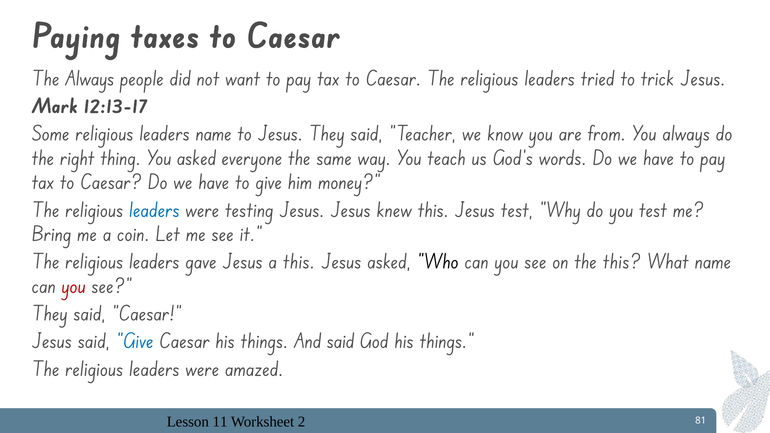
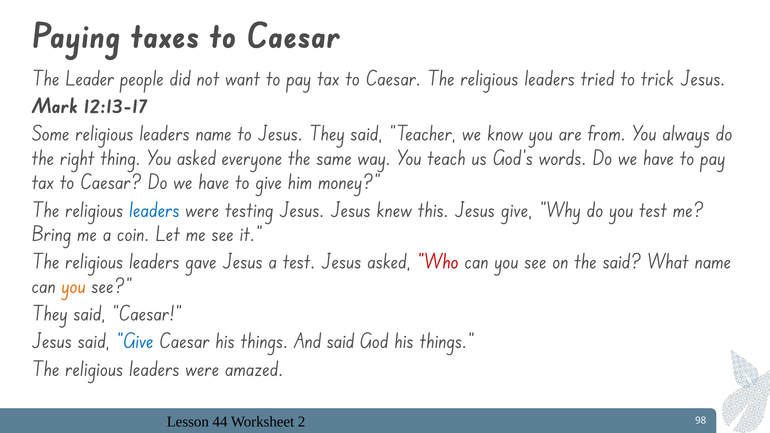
The Always: Always -> Leader
Jesus test: test -> give
a this: this -> test
Who colour: black -> red
the this: this -> said
you at (74, 287) colour: red -> orange
11: 11 -> 44
81: 81 -> 98
